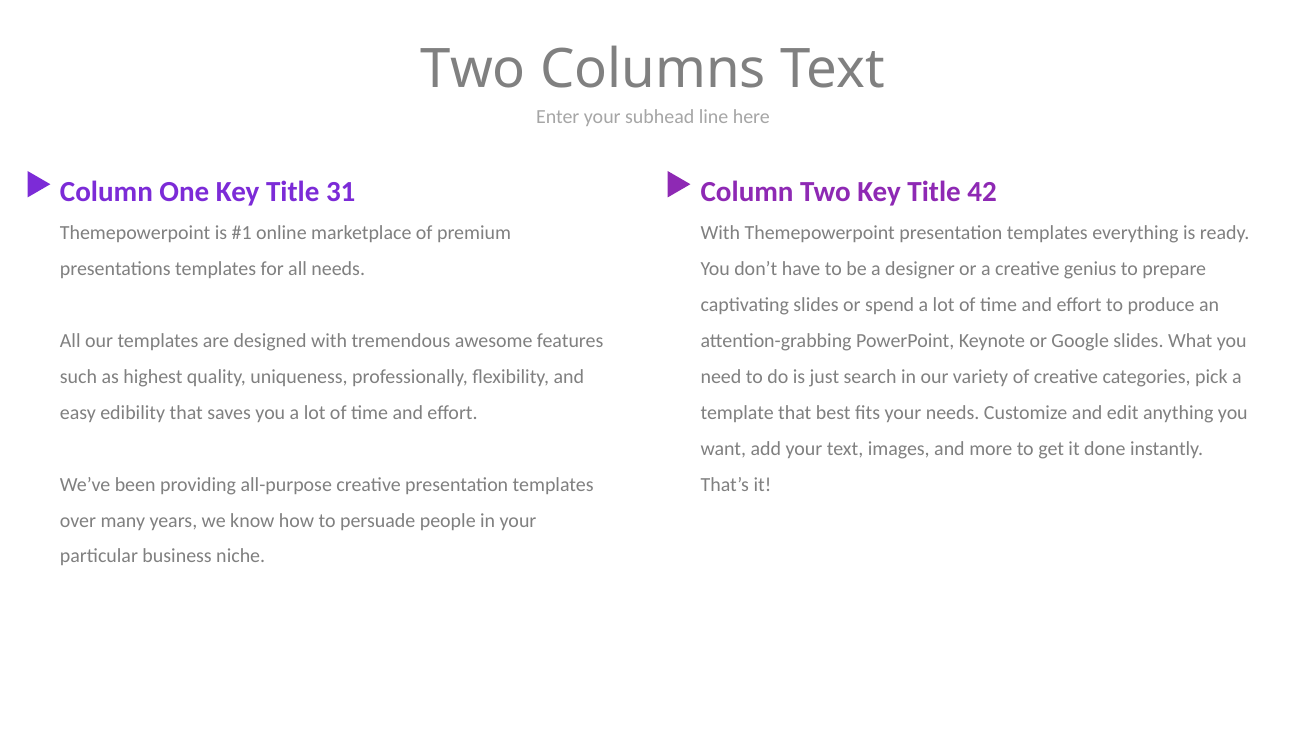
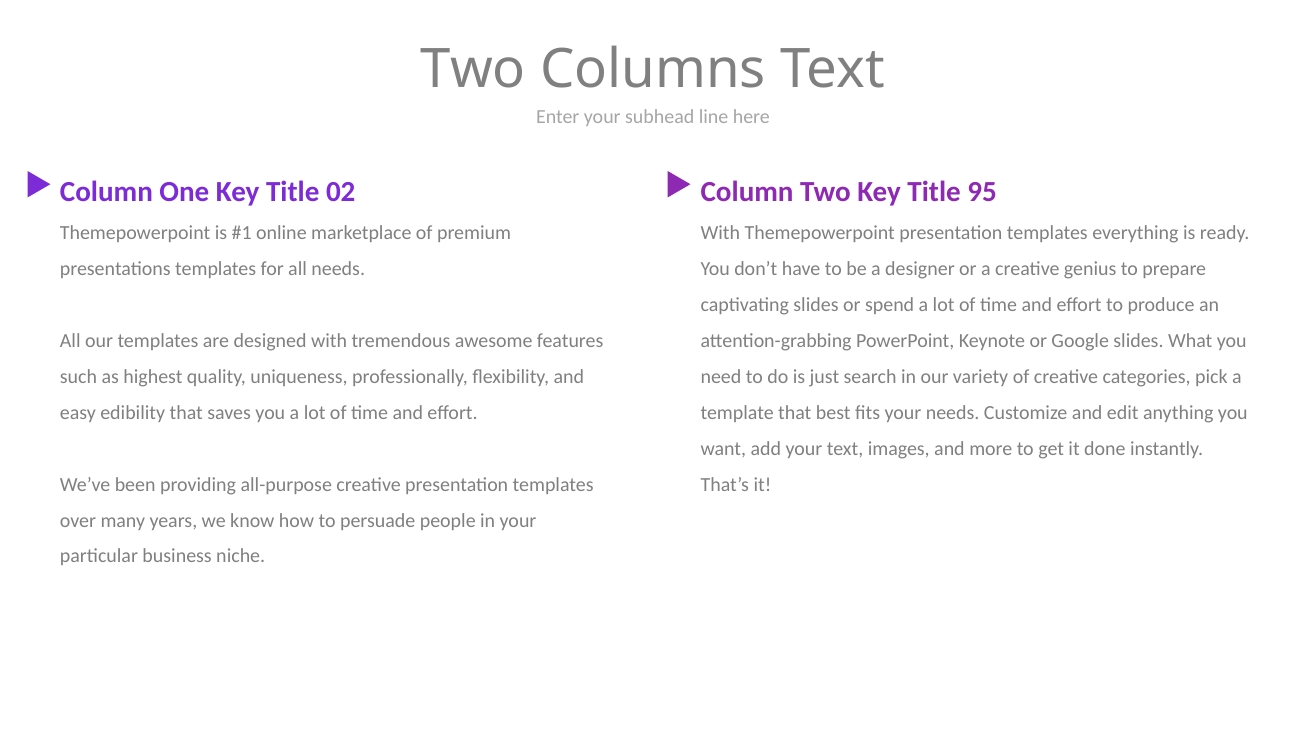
31: 31 -> 02
42: 42 -> 95
